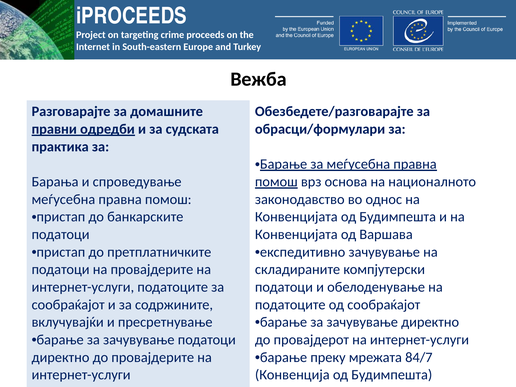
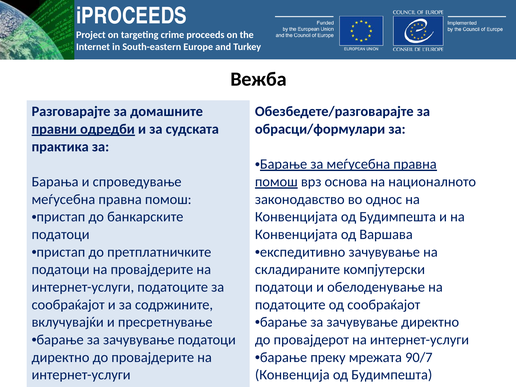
84/7: 84/7 -> 90/7
